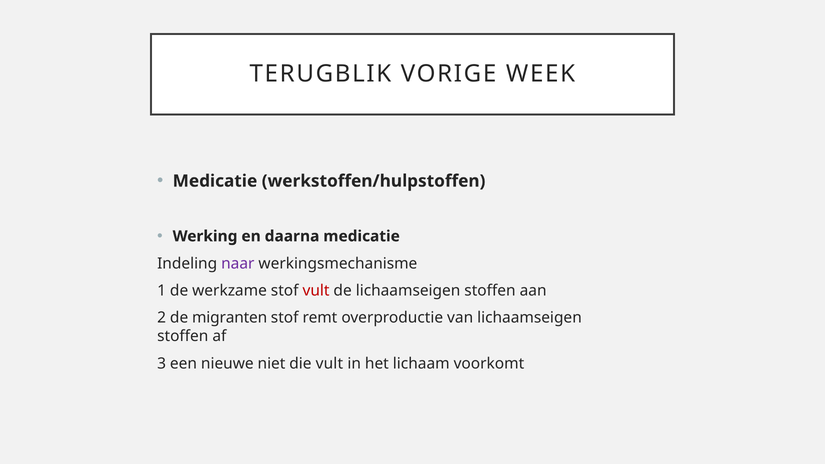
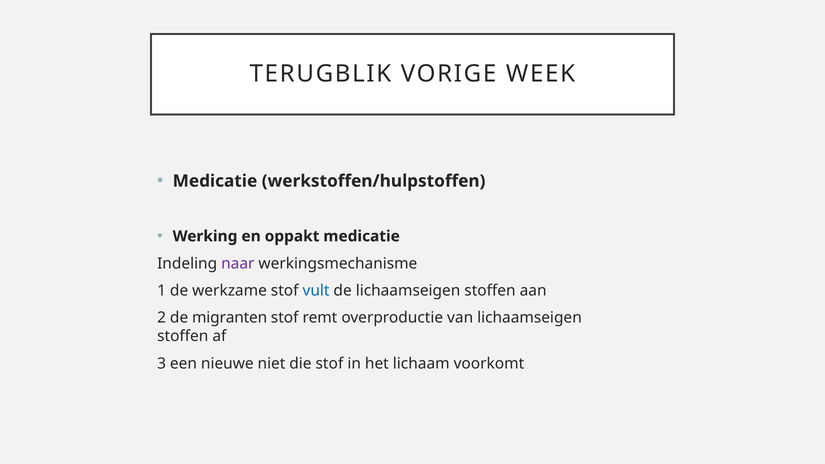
daarna: daarna -> oppakt
vult at (316, 291) colour: red -> blue
die vult: vult -> stof
